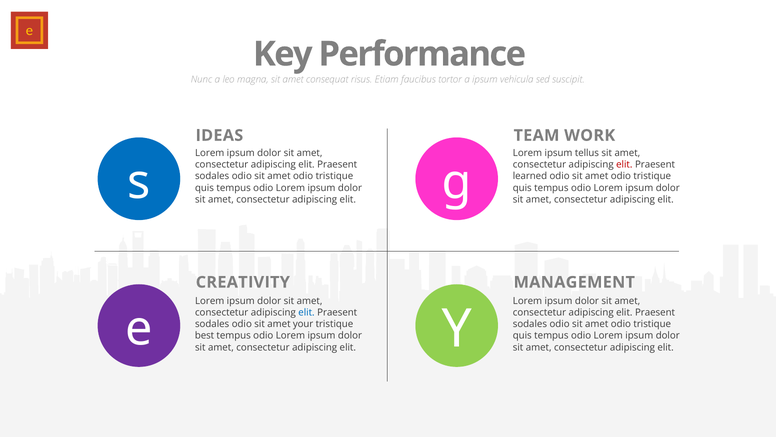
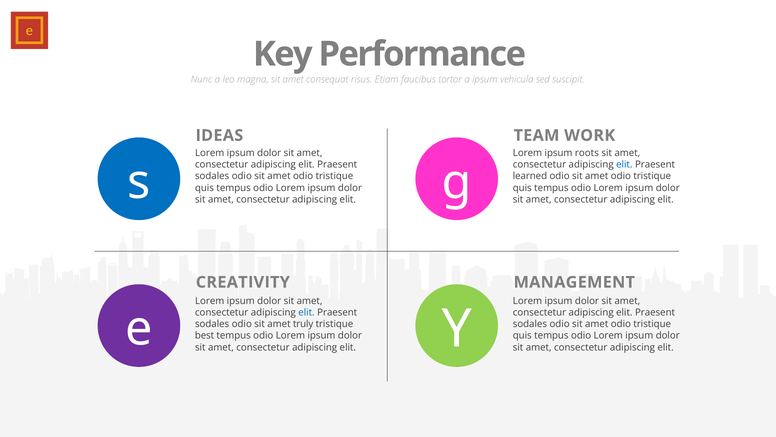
tellus: tellus -> roots
elit at (624, 164) colour: red -> blue
your: your -> truly
